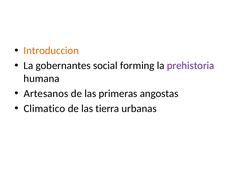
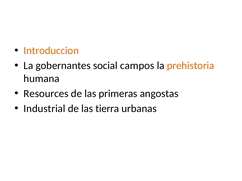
forming: forming -> campos
prehistoria colour: purple -> orange
Artesanos: Artesanos -> Resources
Climatico: Climatico -> Industrial
